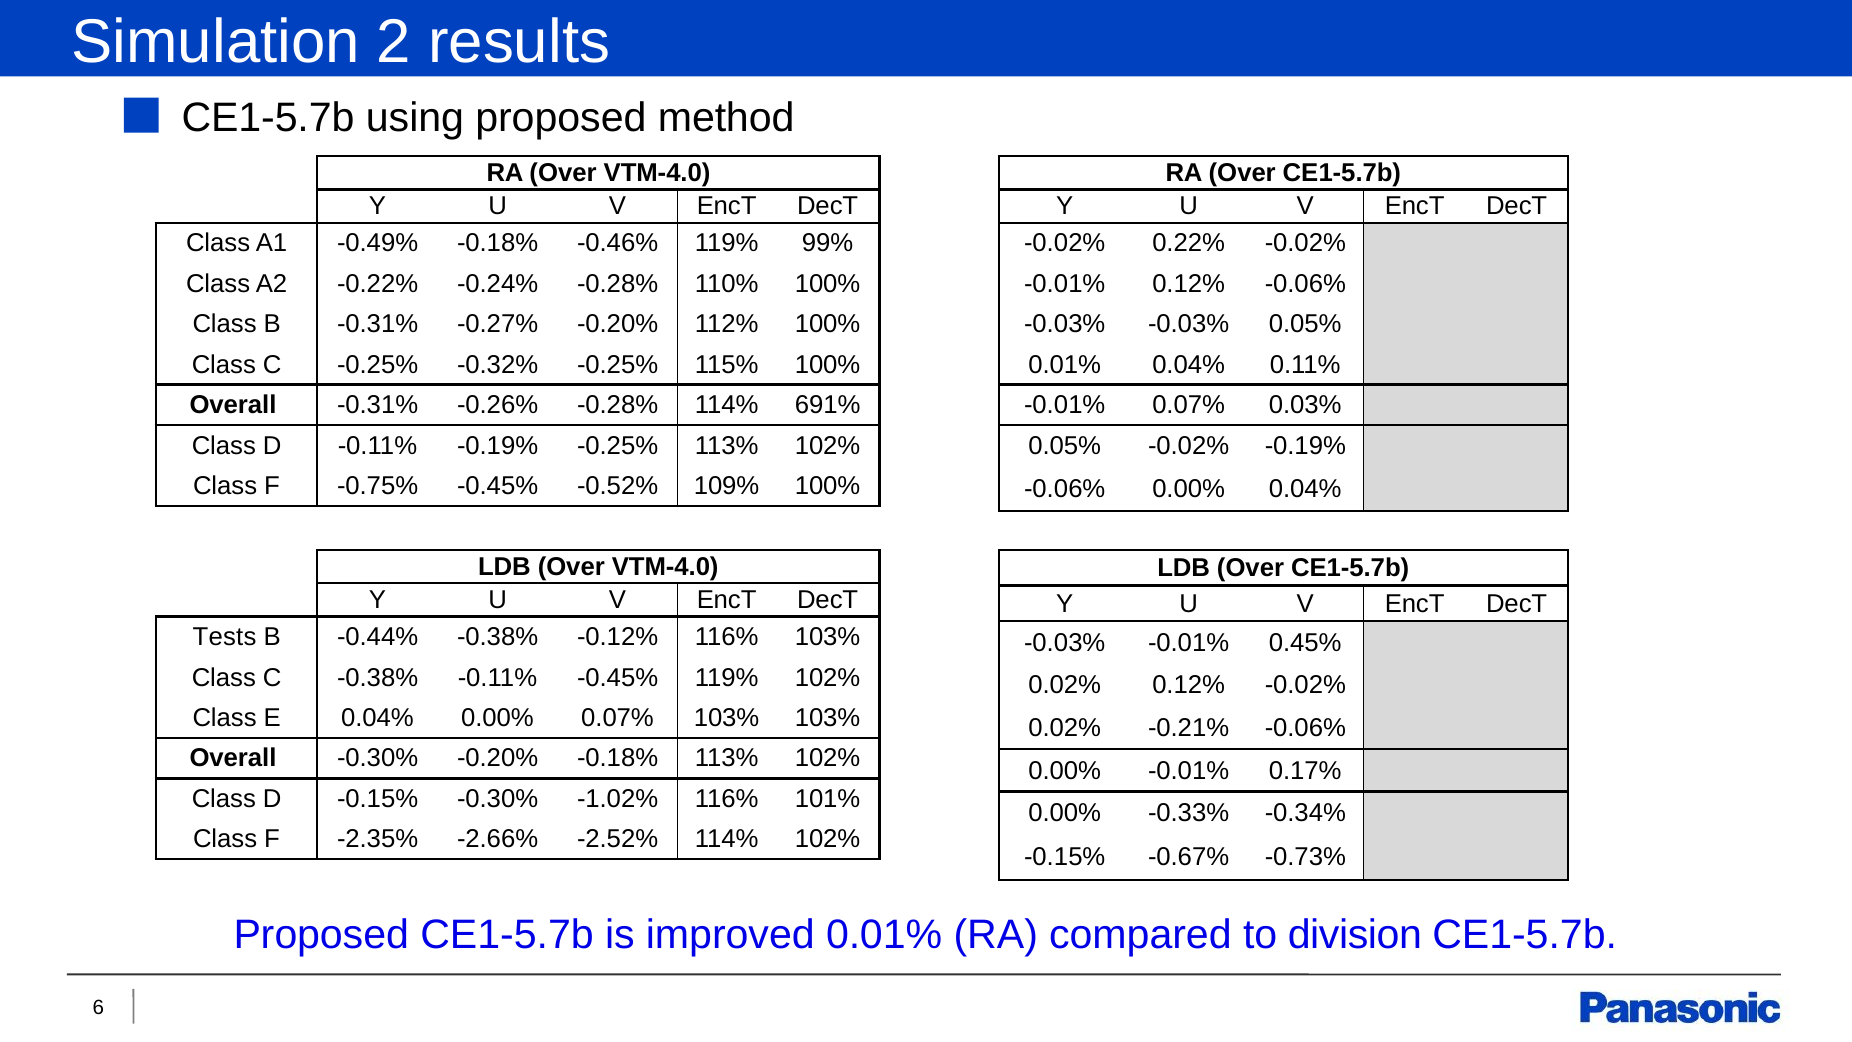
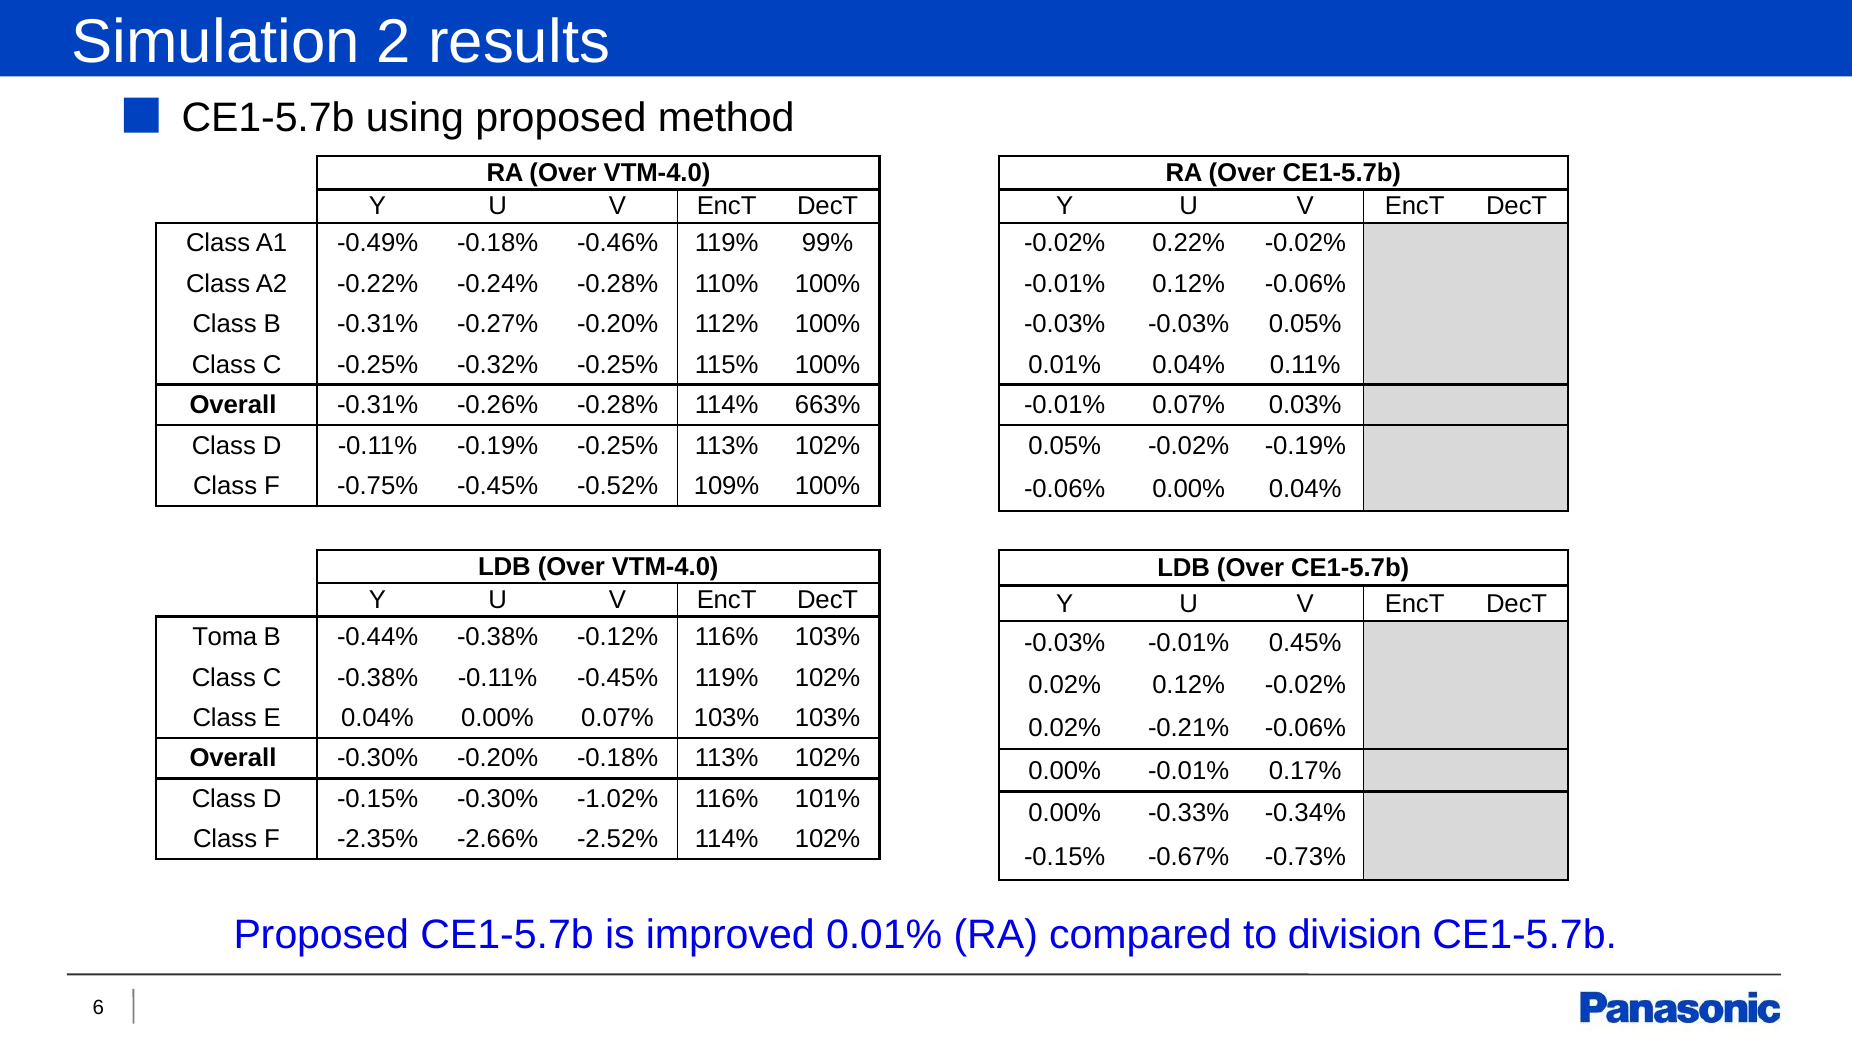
691%: 691% -> 663%
Tests: Tests -> Toma
